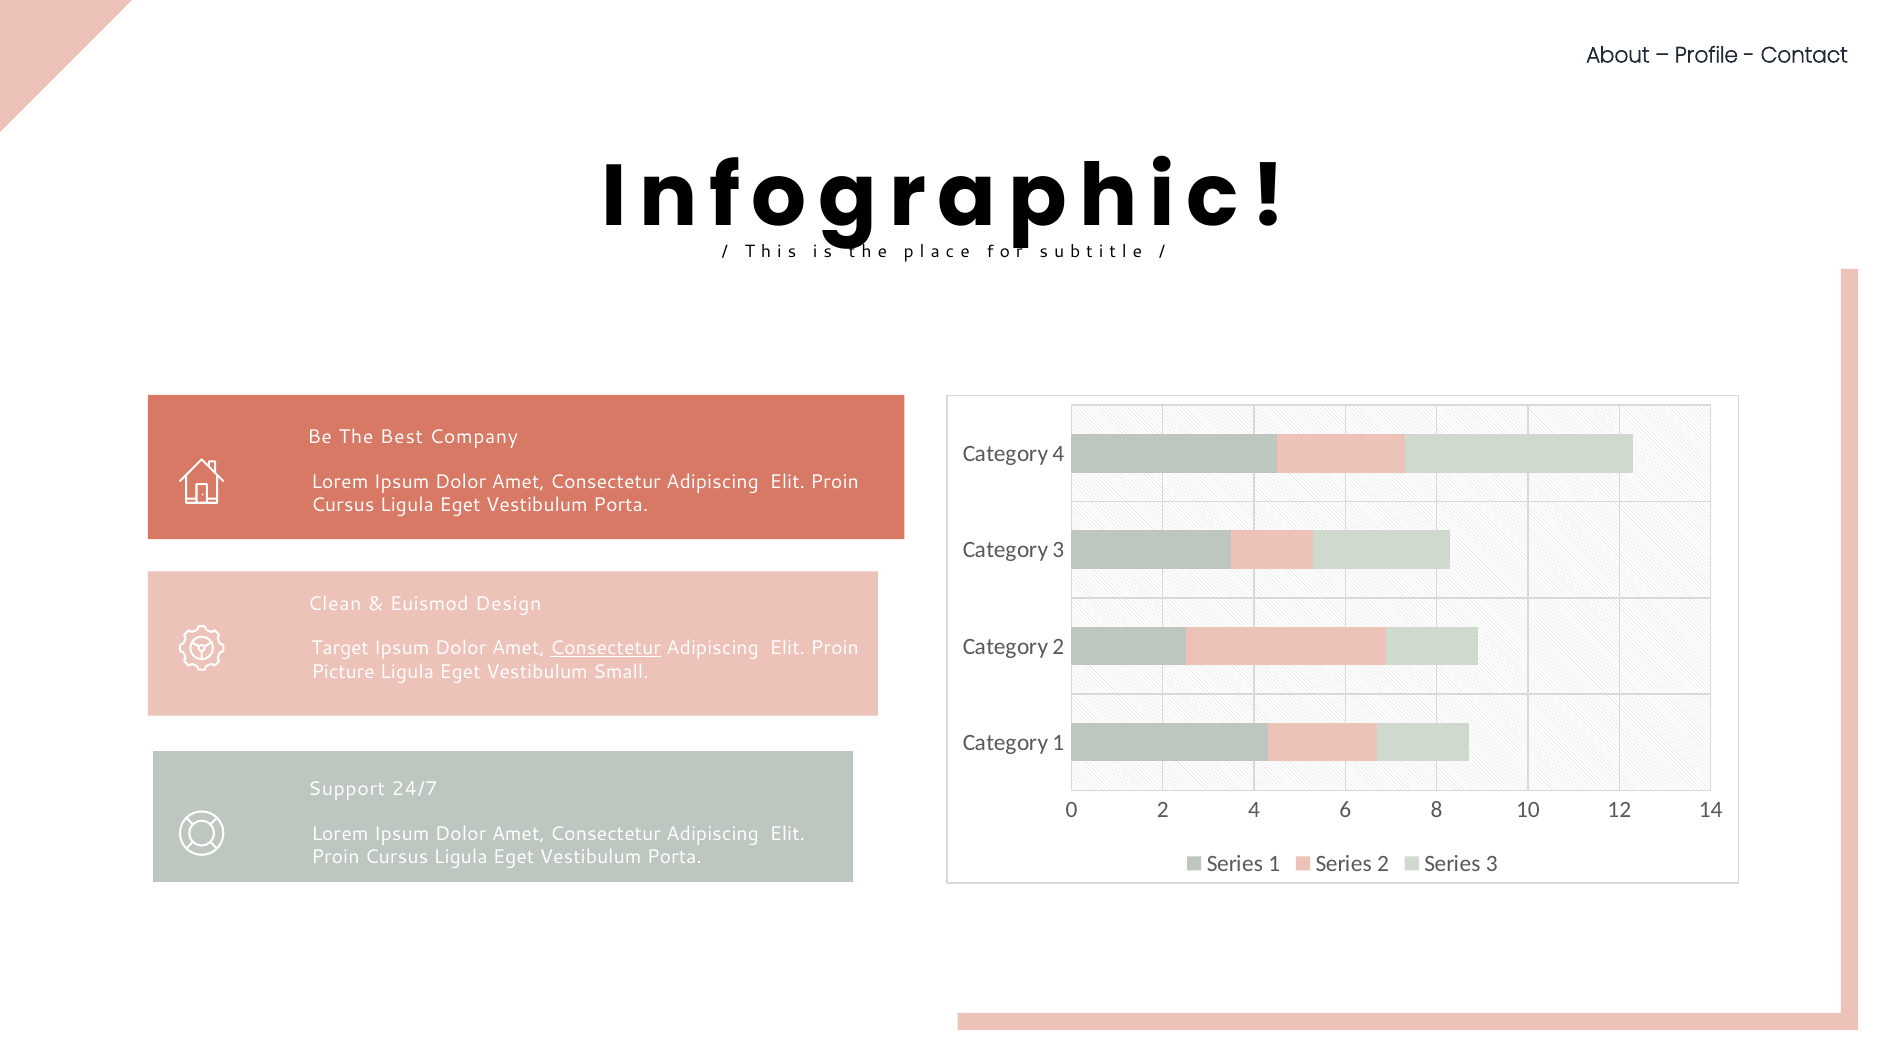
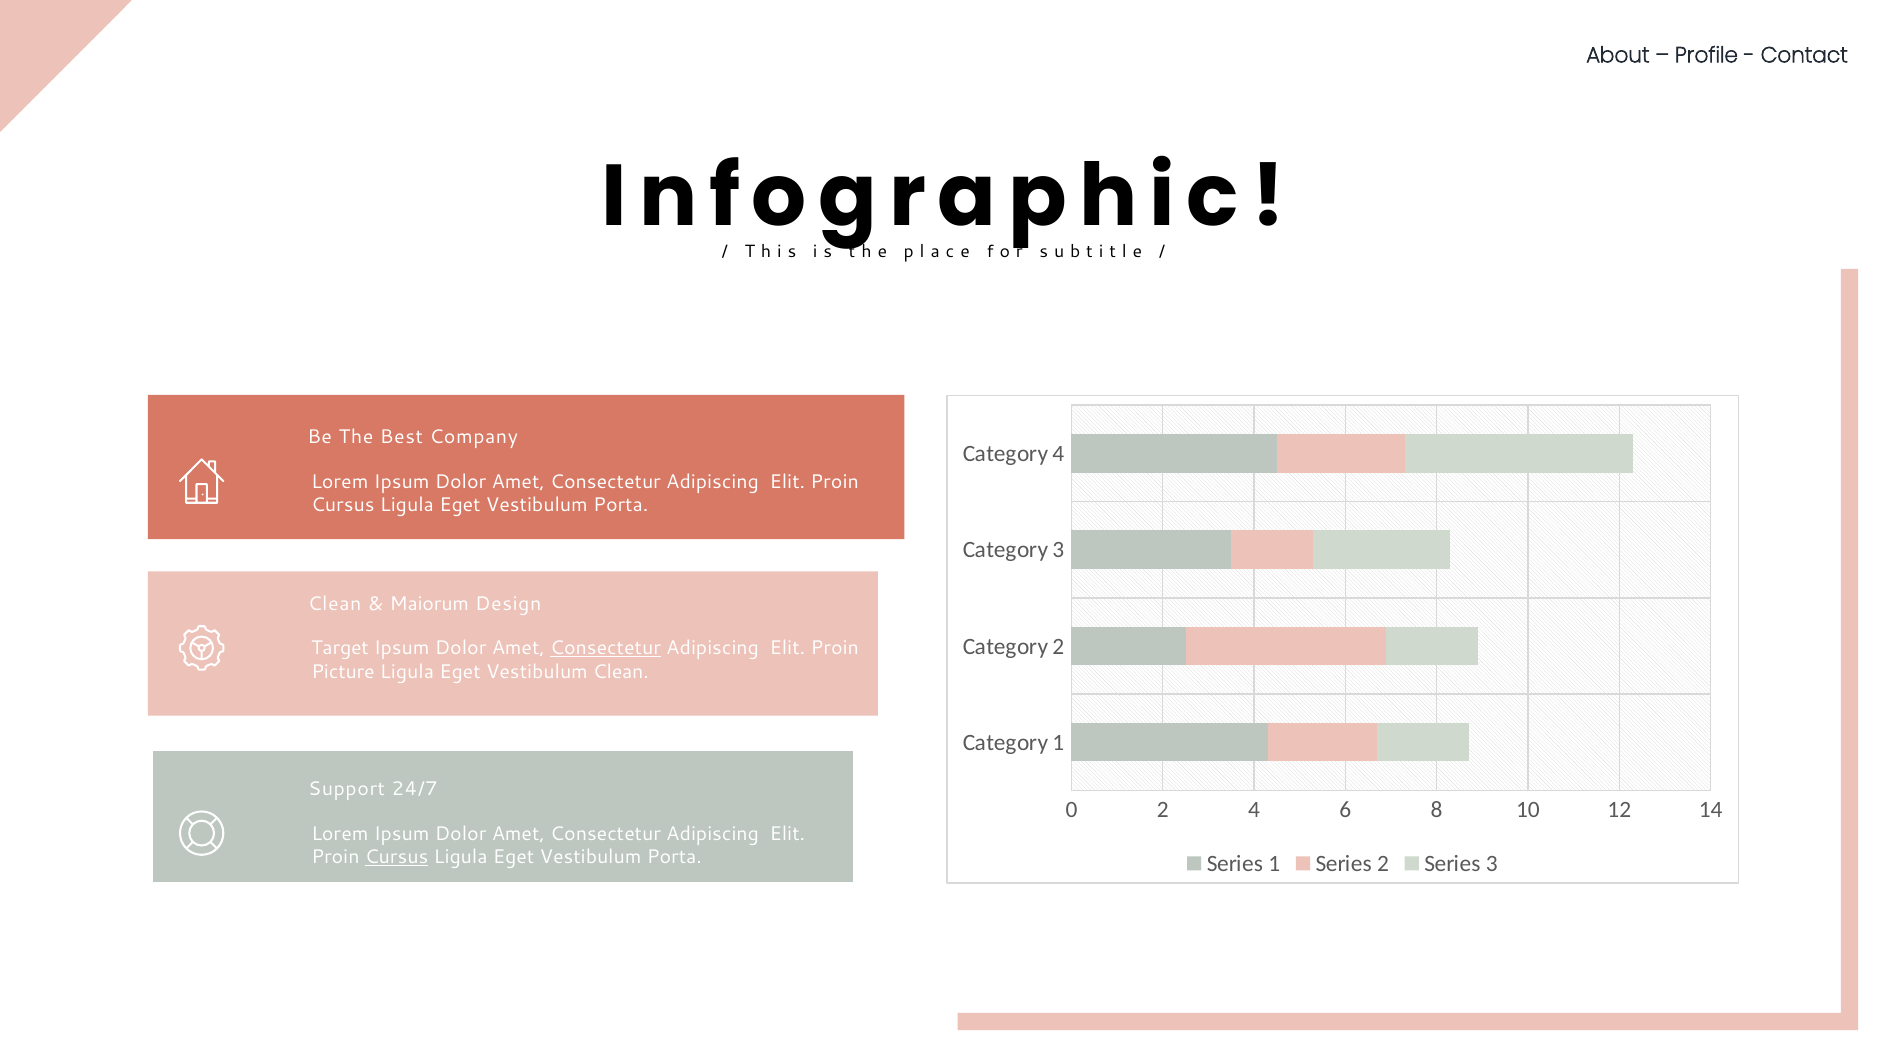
Euismod: Euismod -> Maiorum
Vestibulum Small: Small -> Clean
Cursus at (397, 857) underline: none -> present
